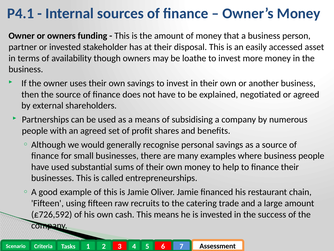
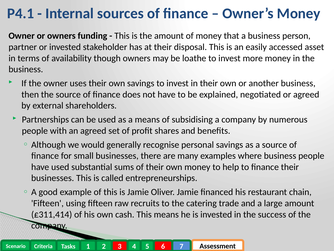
£726,592: £726,592 -> £311,414
